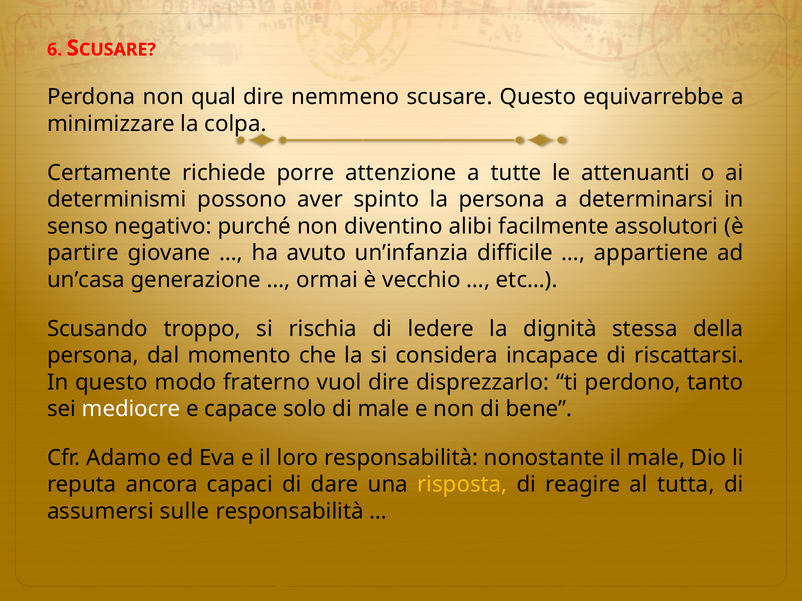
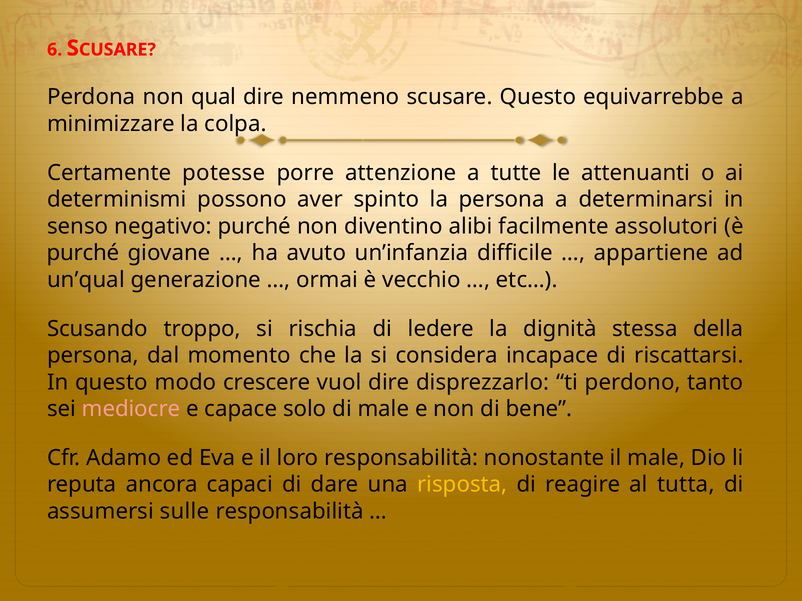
richiede: richiede -> potesse
partire at (83, 253): partire -> purché
un’casa: un’casa -> un’qual
fraterno: fraterno -> crescere
mediocre colour: white -> pink
